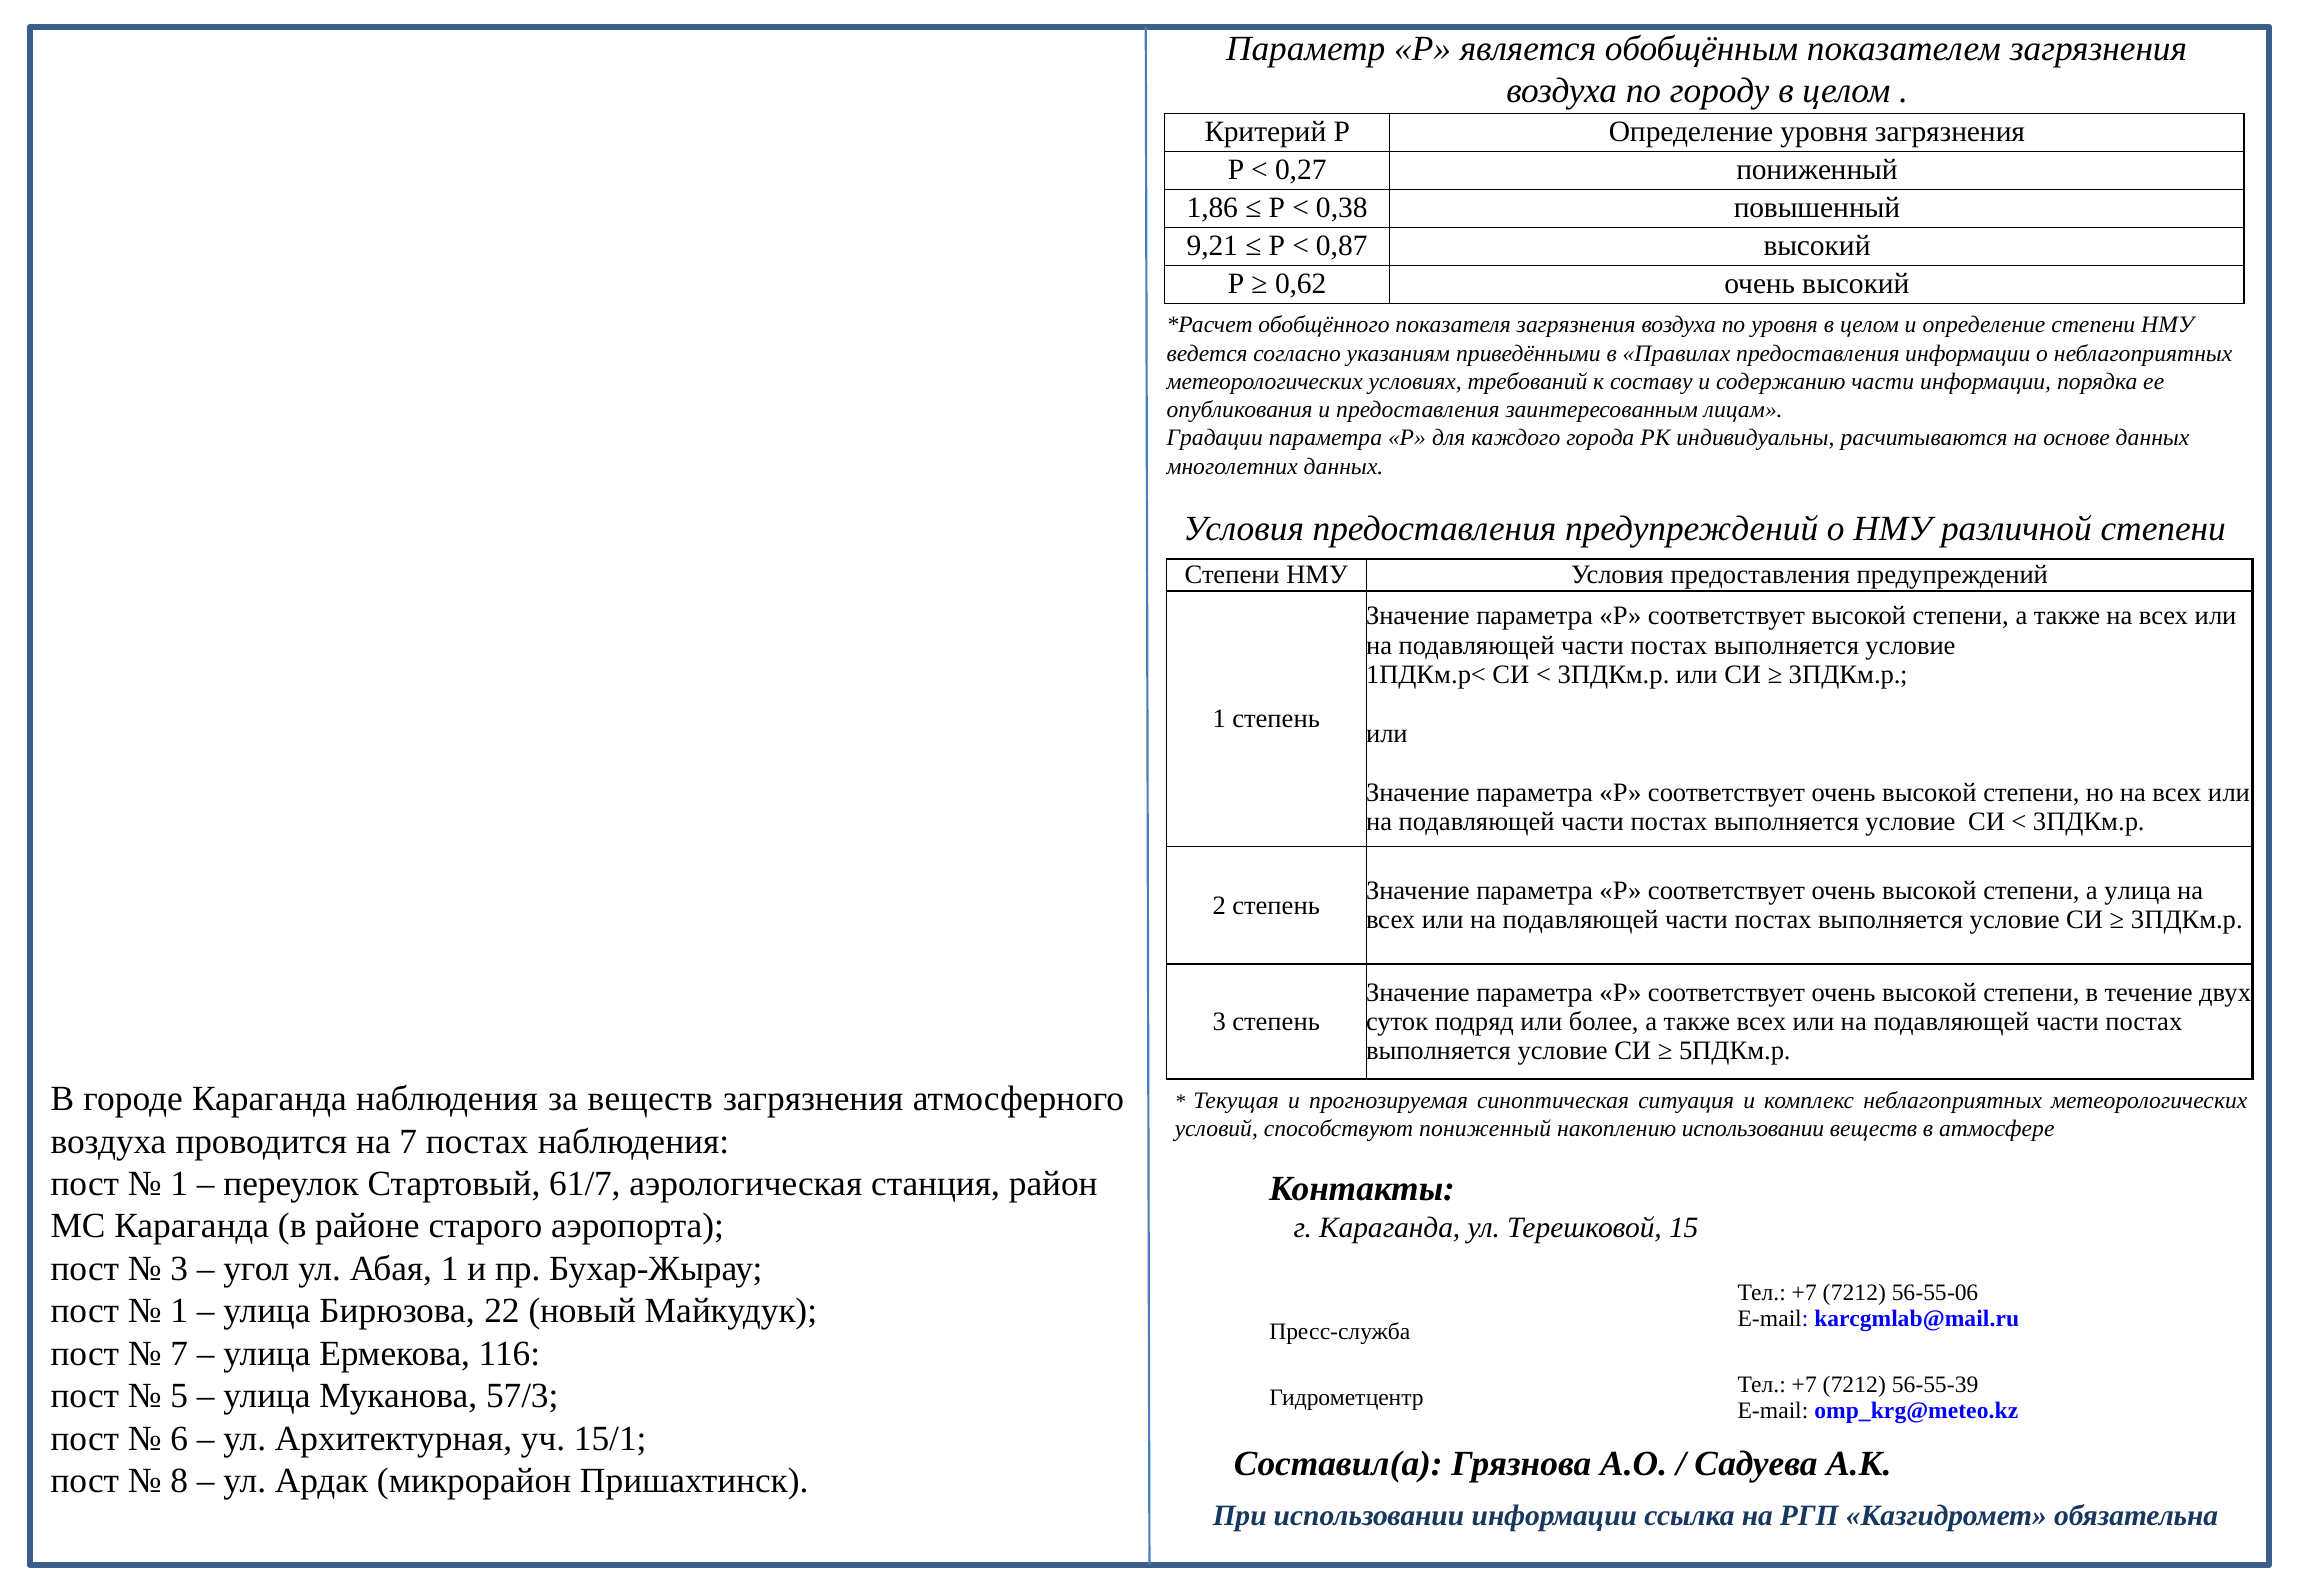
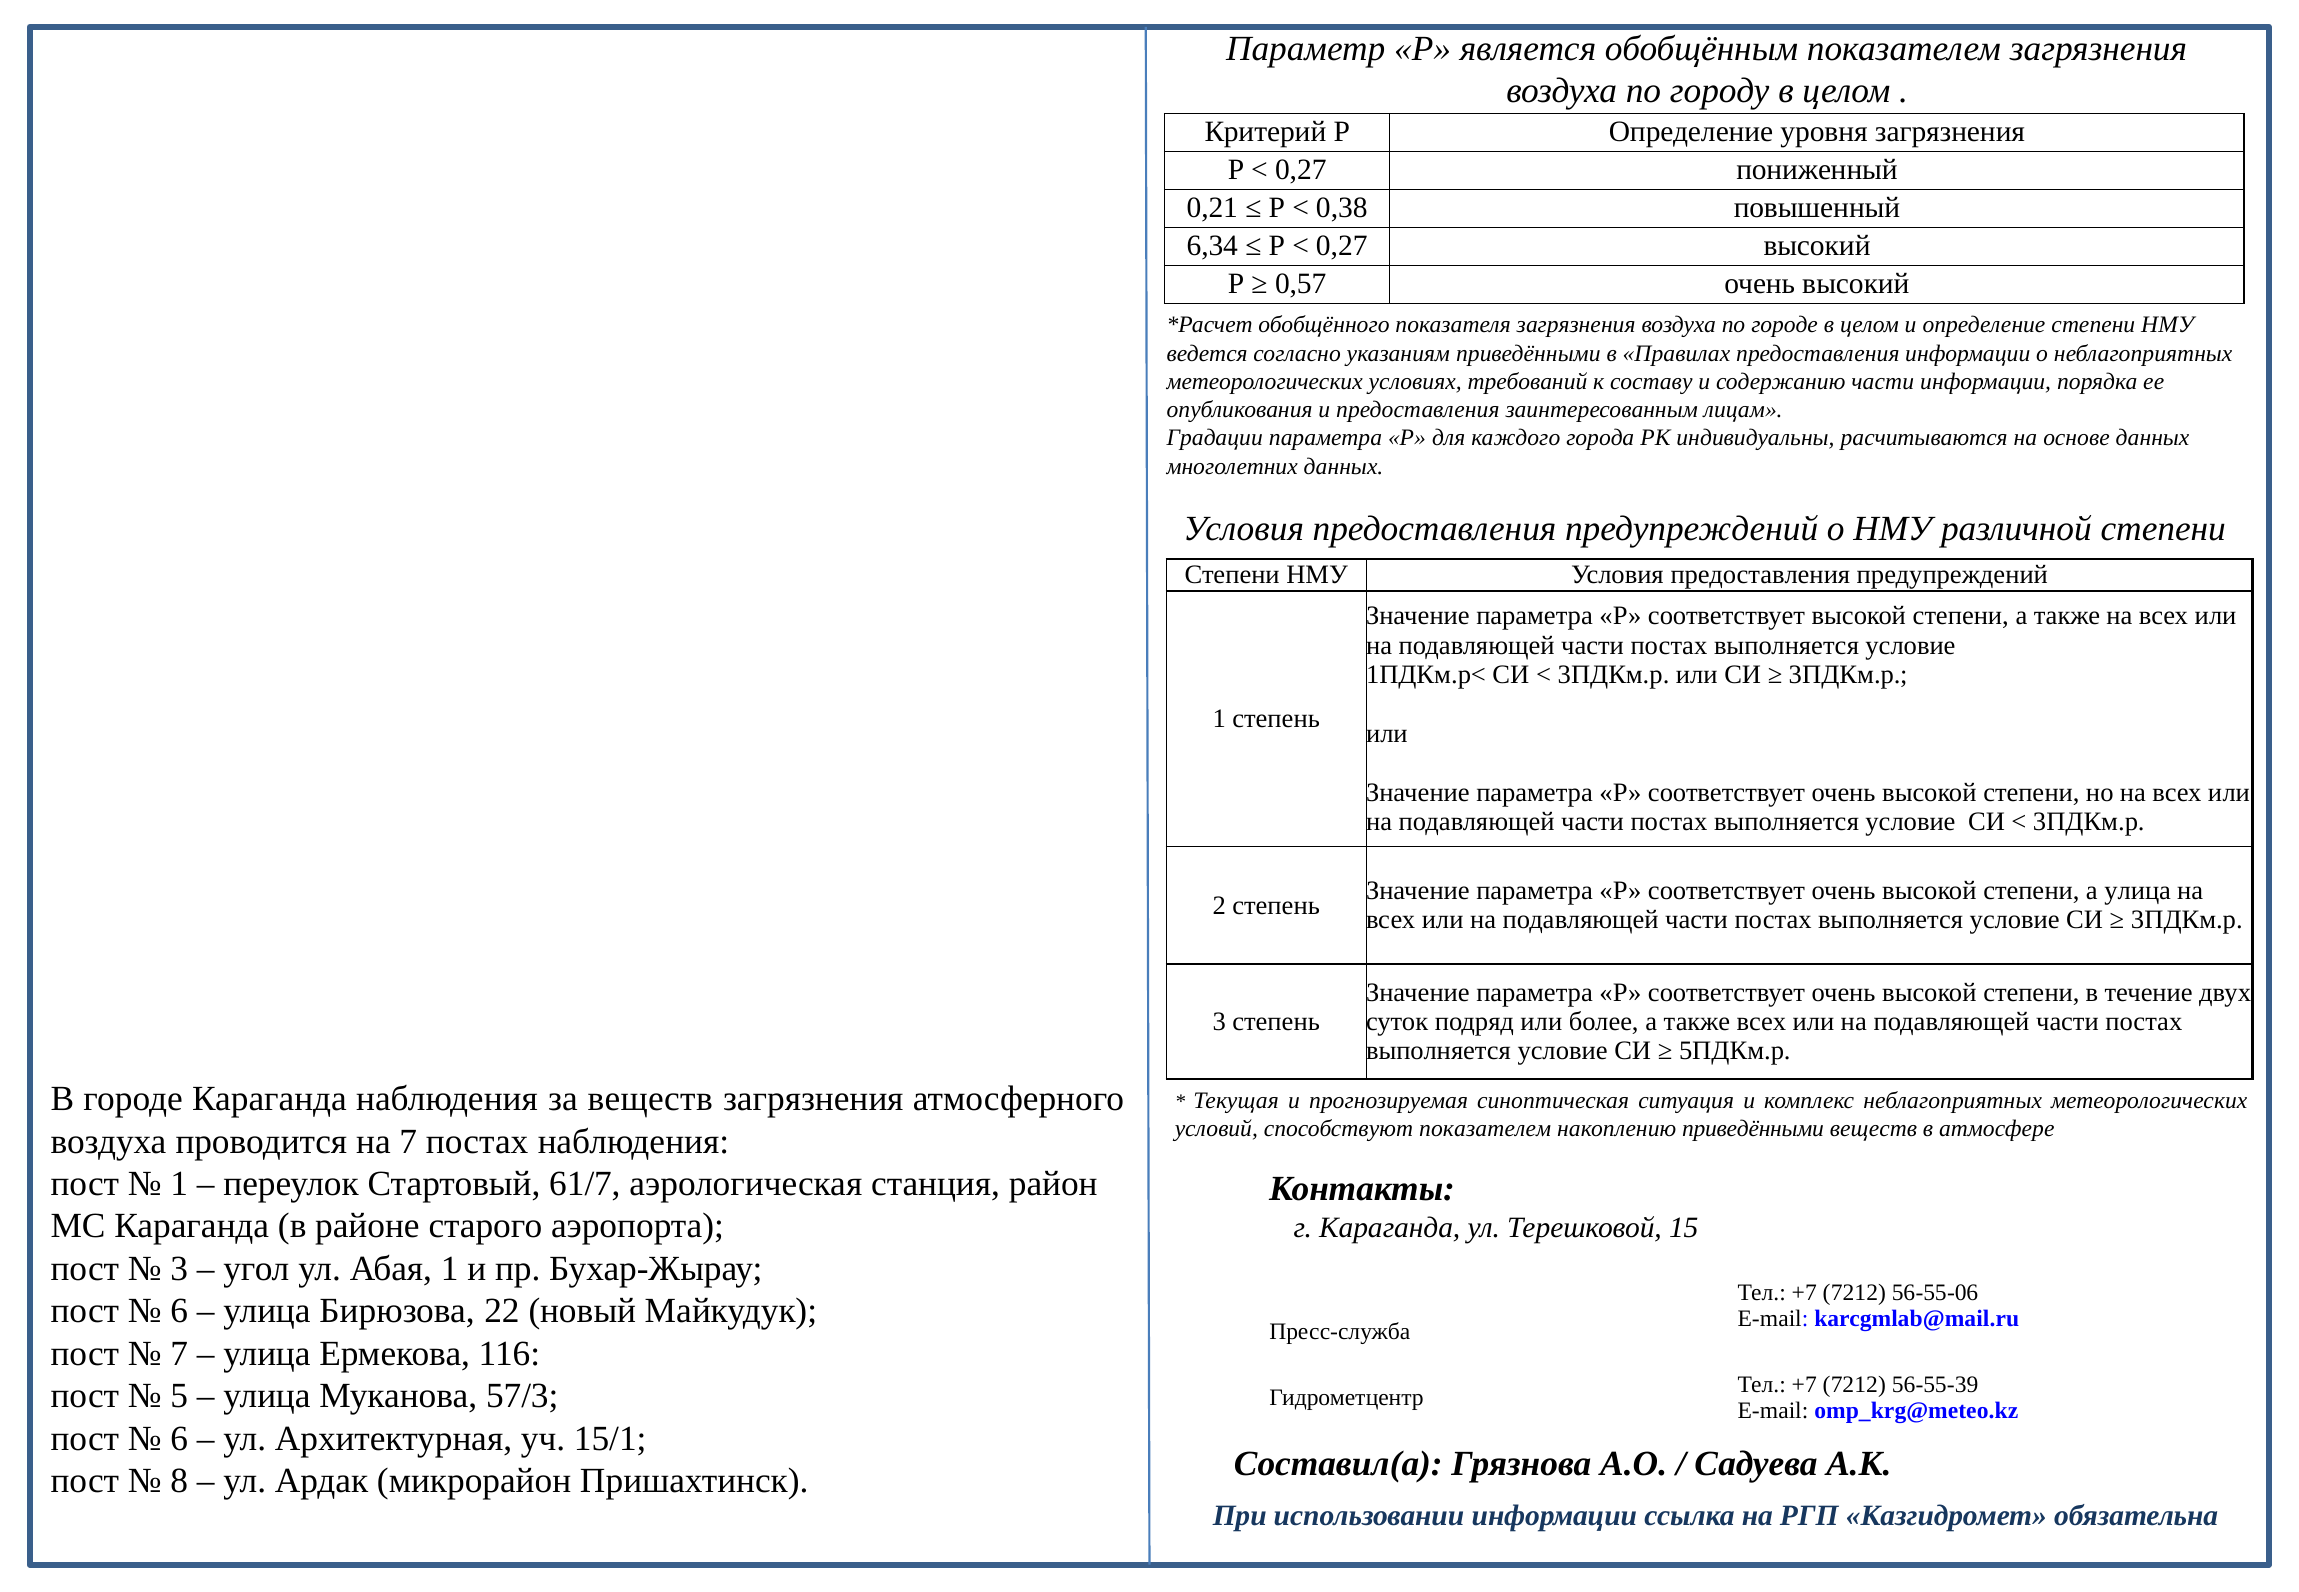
1,86: 1,86 -> 0,21
9,21: 9,21 -> 6,34
0,87 at (1342, 246): 0,87 -> 0,27
0,62: 0,62 -> 0,57
по уровня: уровня -> городе
способствуют пониженный: пониженный -> показателем
накоплению использовании: использовании -> приведёнными
1 at (179, 1311): 1 -> 6
